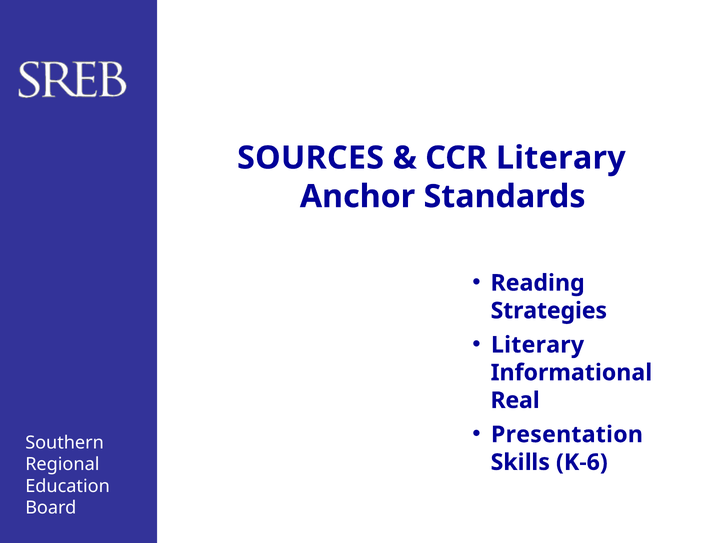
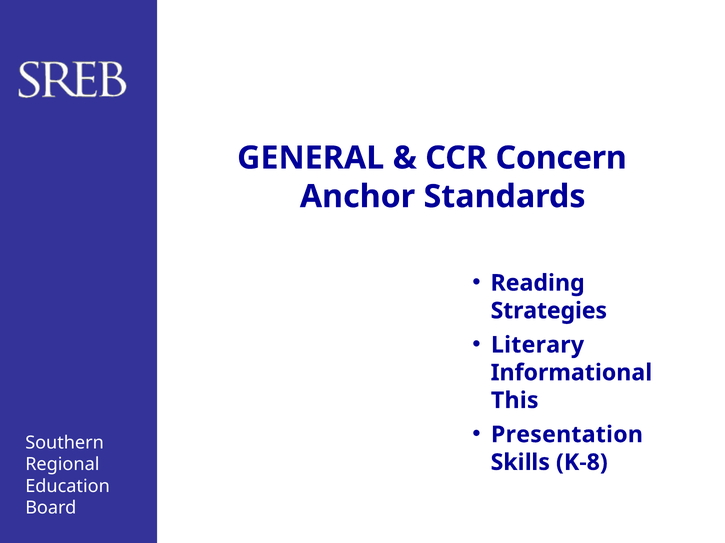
SOURCES: SOURCES -> GENERAL
CCR Literary: Literary -> Concern
Real: Real -> This
K-6: K-6 -> K-8
